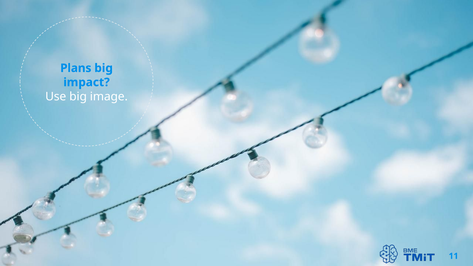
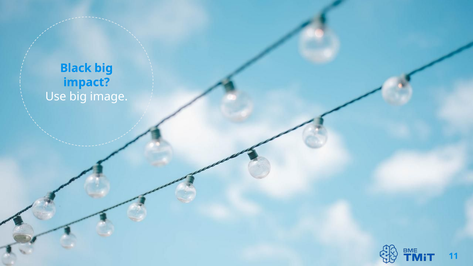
Plans: Plans -> Black
